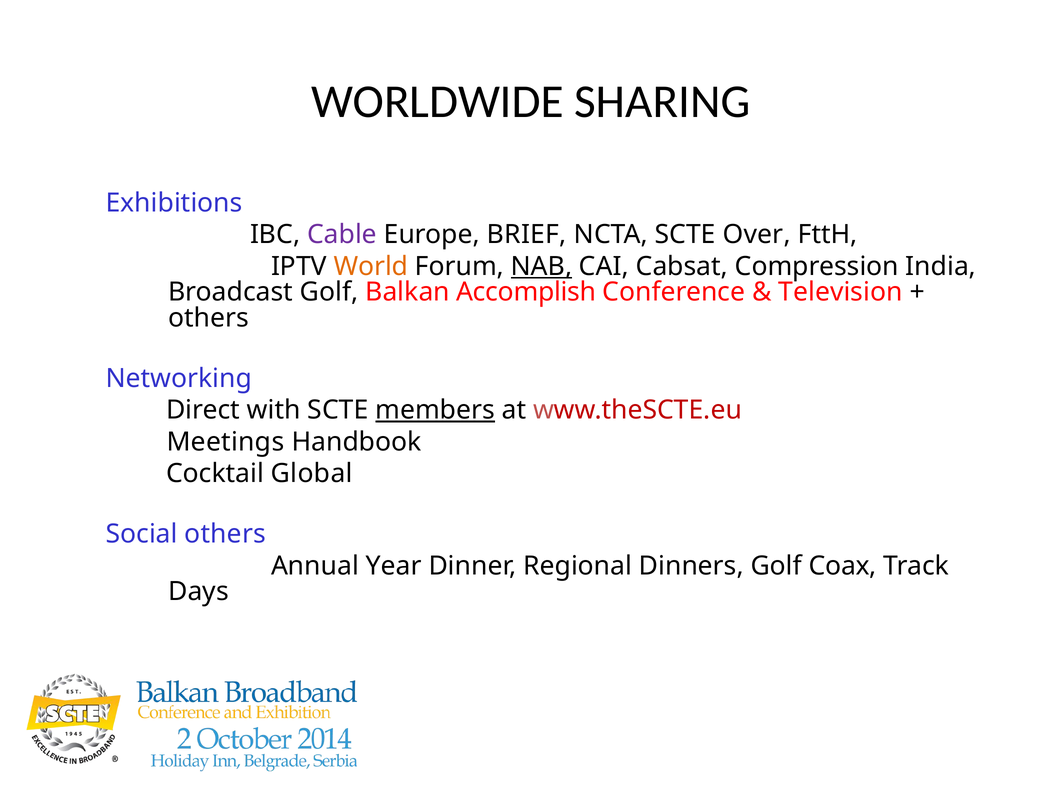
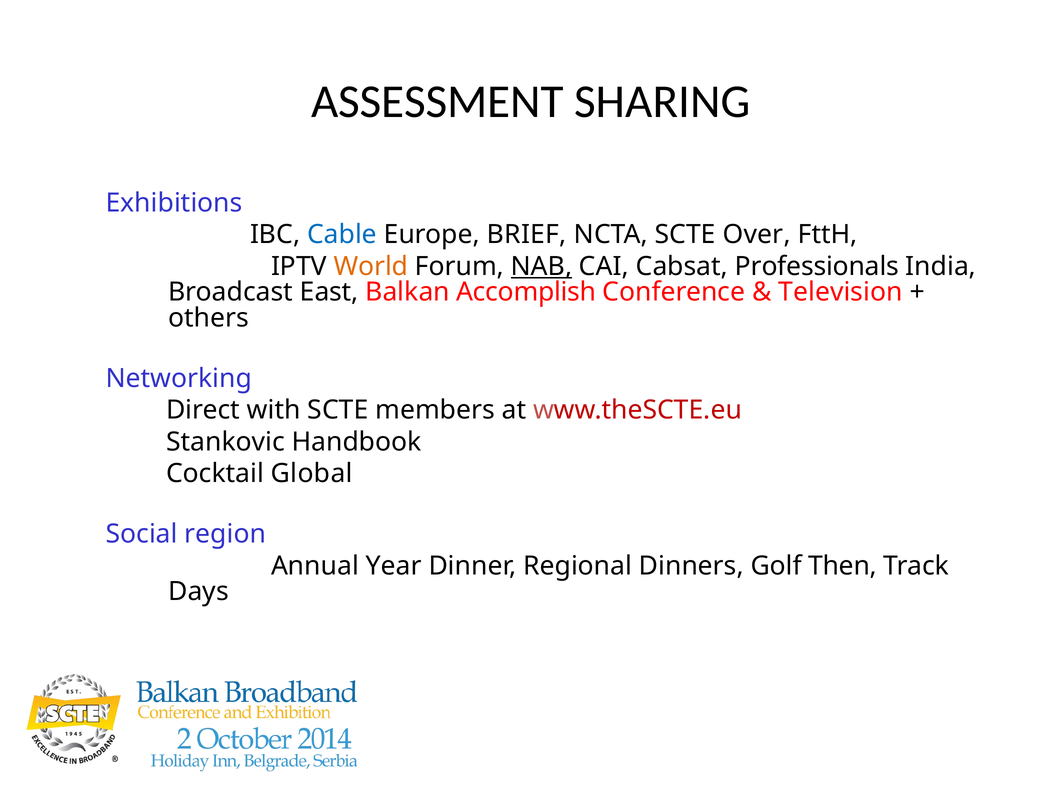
WORLDWIDE: WORLDWIDE -> ASSESSMENT
Cable colour: purple -> blue
Compression: Compression -> Professionals
Broadcast Golf: Golf -> East
members underline: present -> none
Meetings: Meetings -> Stankovic
Social others: others -> region
Coax: Coax -> Then
